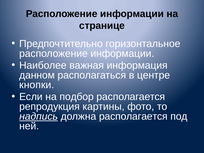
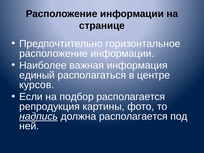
данном: данном -> единый
кнопки: кнопки -> курсов
